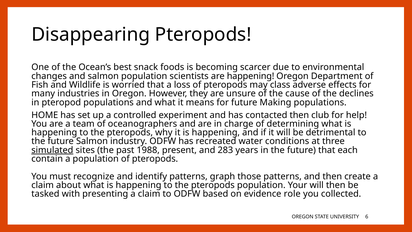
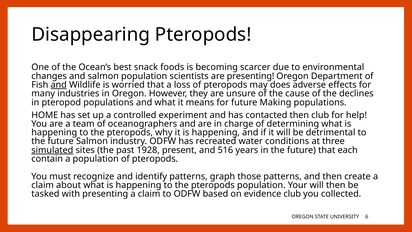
are happening: happening -> presenting
and at (59, 85) underline: none -> present
class: class -> does
1988: 1988 -> 1928
283: 283 -> 516
evidence role: role -> club
